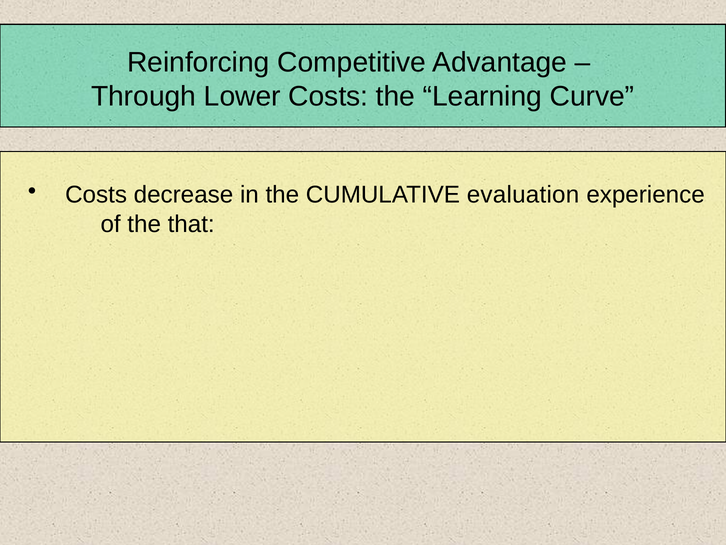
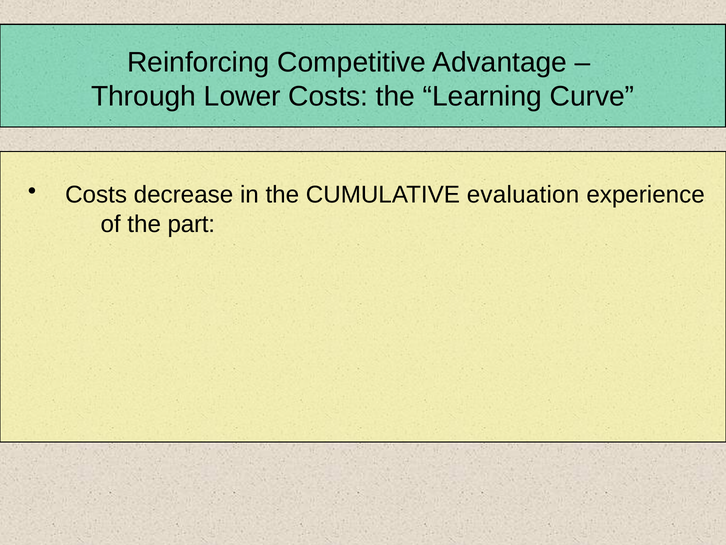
that: that -> part
